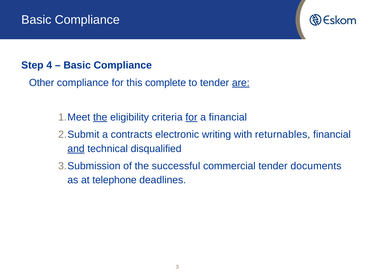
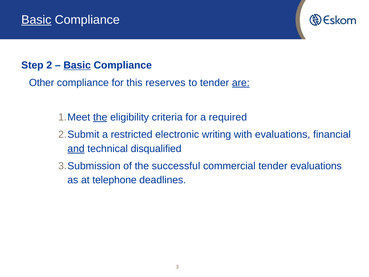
Basic at (36, 20) underline: none -> present
4: 4 -> 2
Basic at (77, 65) underline: none -> present
complete: complete -> reserves
for at (191, 117) underline: present -> none
a financial: financial -> required
contracts: contracts -> restricted
with returnables: returnables -> evaluations
tender documents: documents -> evaluations
